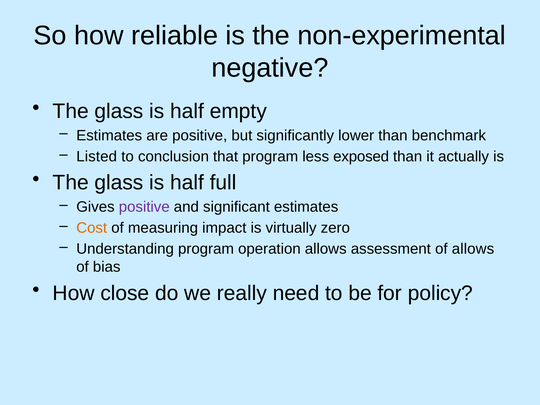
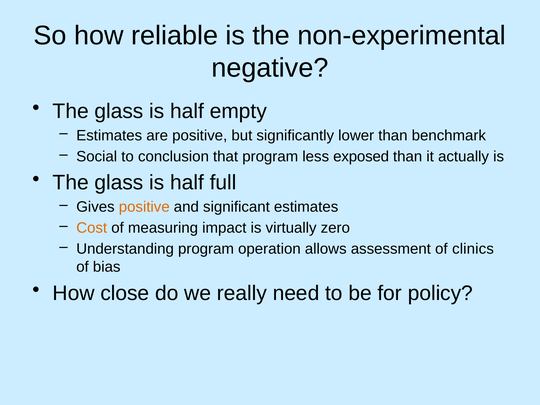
Listed: Listed -> Social
positive at (144, 207) colour: purple -> orange
of allows: allows -> clinics
